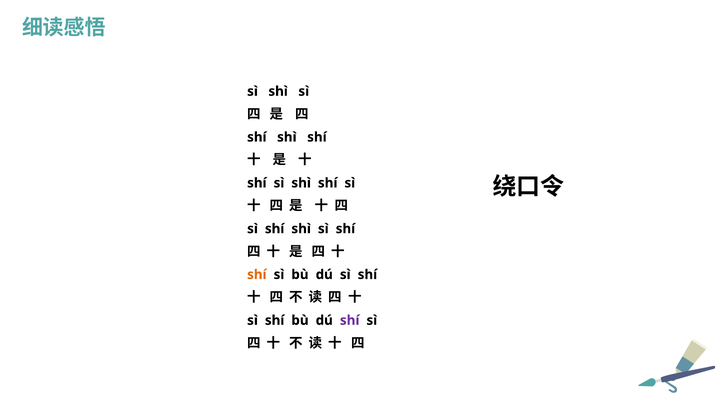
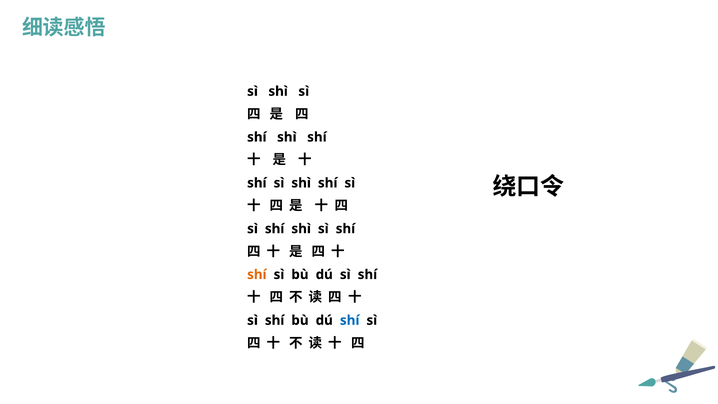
shí at (350, 320) colour: purple -> blue
